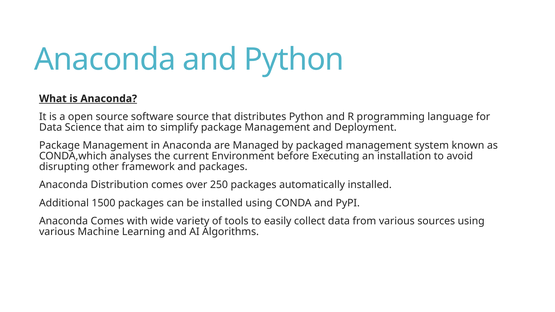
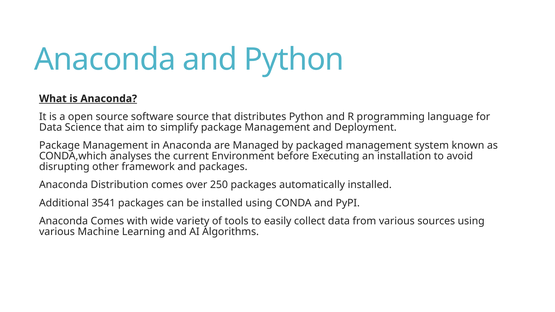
1500: 1500 -> 3541
